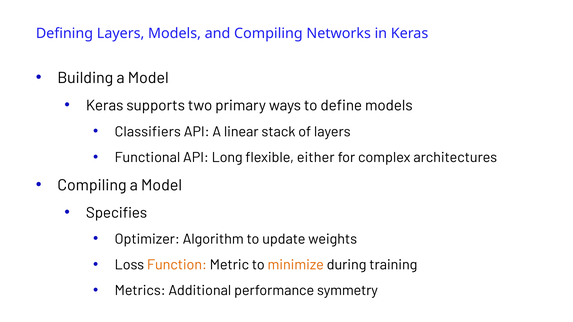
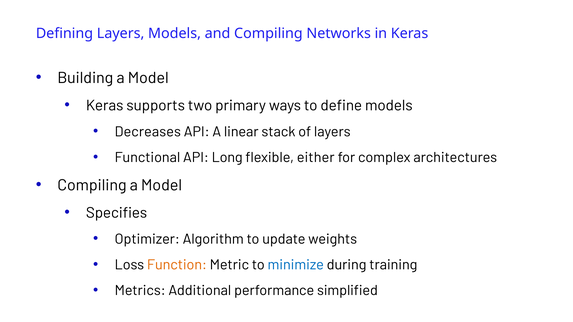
Classifiers: Classifiers -> Decreases
minimize colour: orange -> blue
symmetry: symmetry -> simplified
